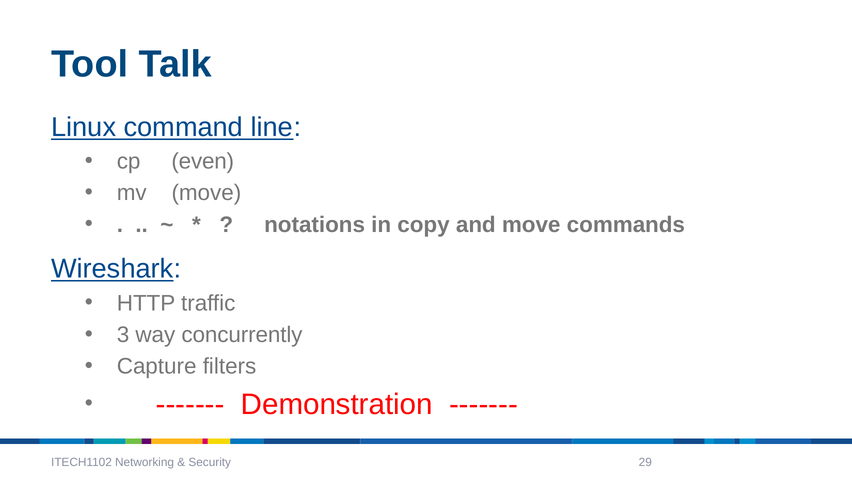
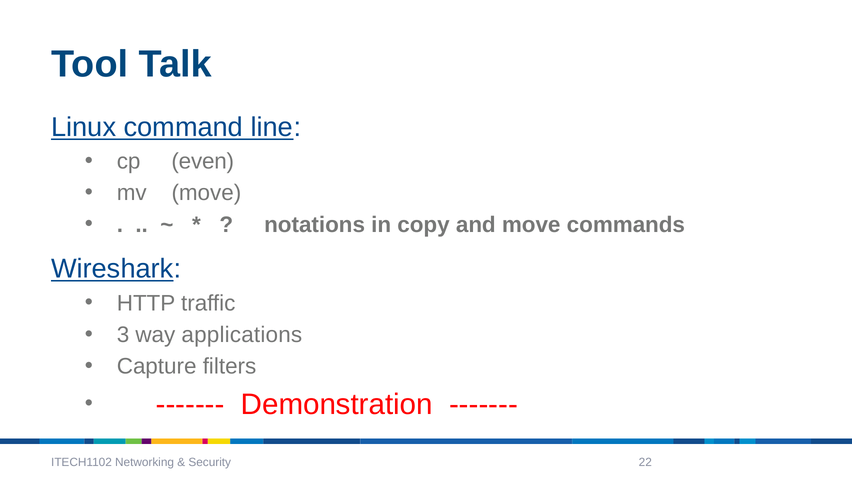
concurrently: concurrently -> applications
29: 29 -> 22
